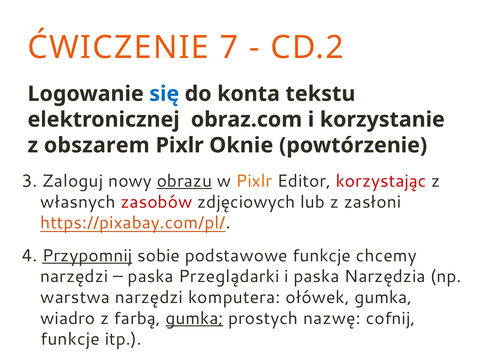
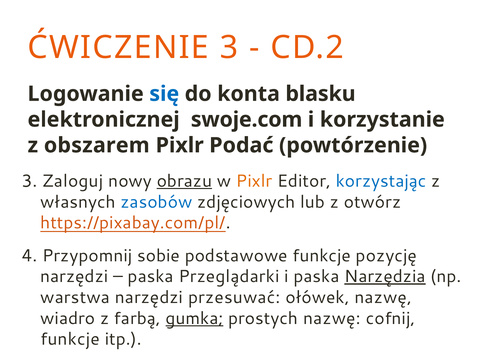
ĆWICZENIE 7: 7 -> 3
tekstu: tekstu -> blasku
obraz.com: obraz.com -> swoje.com
Oknie: Oknie -> Podać
korzystając colour: red -> blue
zasobów colour: red -> blue
zasłoni: zasłoni -> otwórz
Przypomnij underline: present -> none
chcemy: chcemy -> pozycję
Narzędzia underline: none -> present
komputera: komputera -> przesuwać
ołówek gumka: gumka -> nazwę
